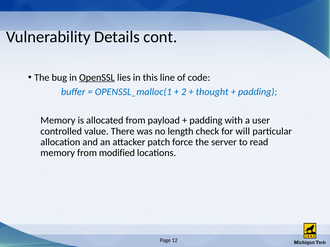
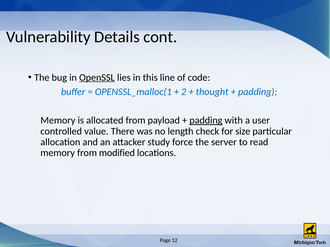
padding at (206, 121) underline: none -> present
will: will -> size
patch: patch -> study
